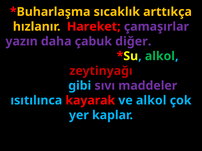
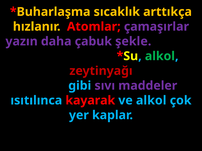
Hareket: Hareket -> Atomlar
diğer: diğer -> şekle
